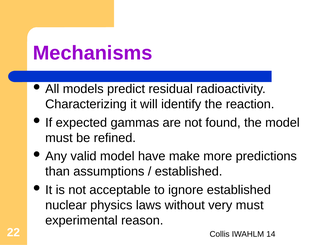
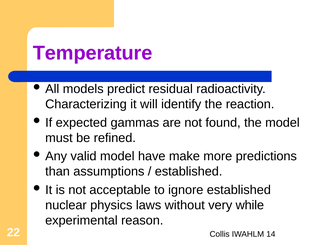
Mechanisms: Mechanisms -> Temperature
very must: must -> while
